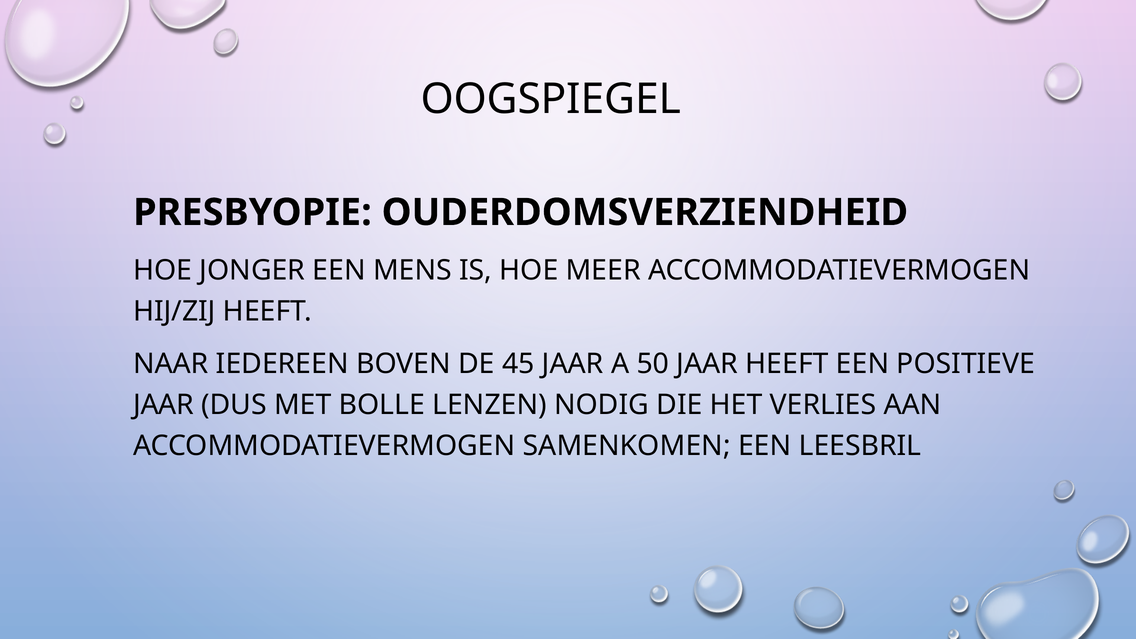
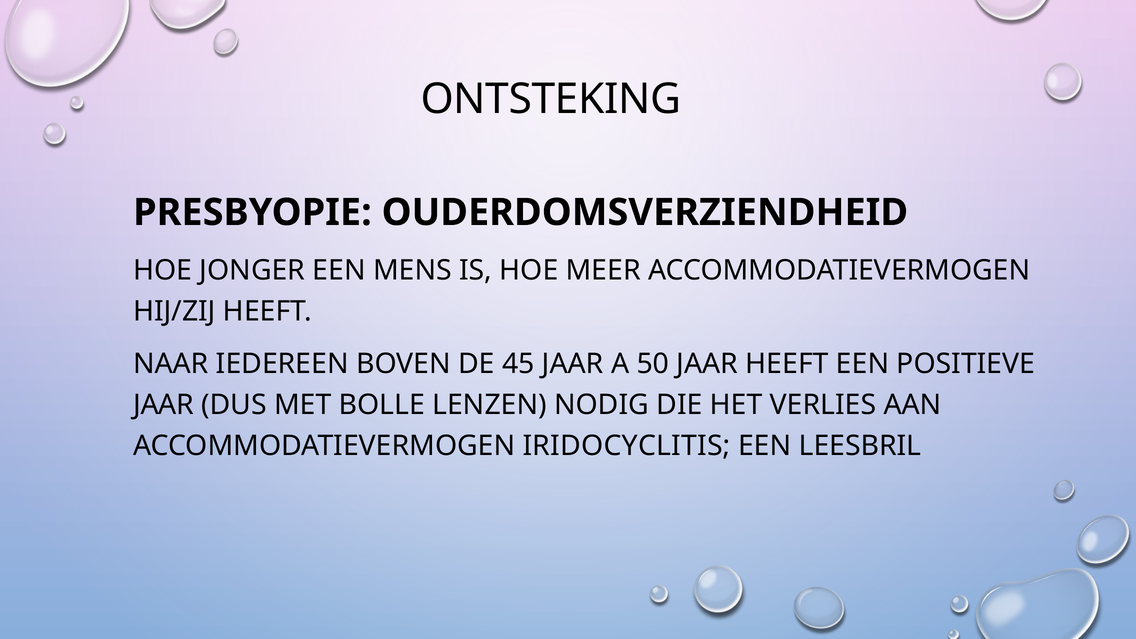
OOGSPIEGEL: OOGSPIEGEL -> ONTSTEKING
SAMENKOMEN: SAMENKOMEN -> IRIDOCYCLITIS
